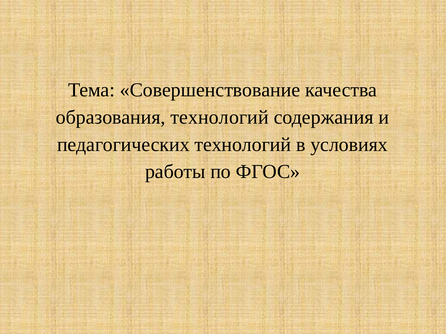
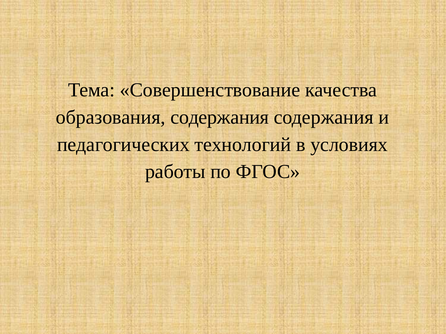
образования технологий: технологий -> содержания
